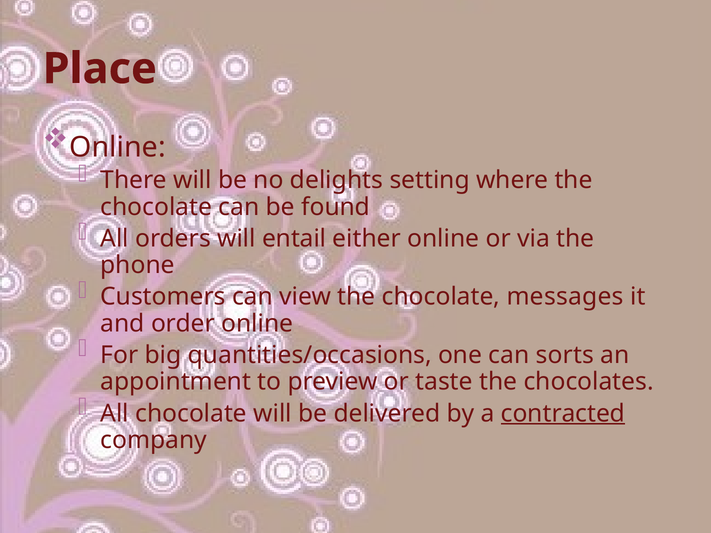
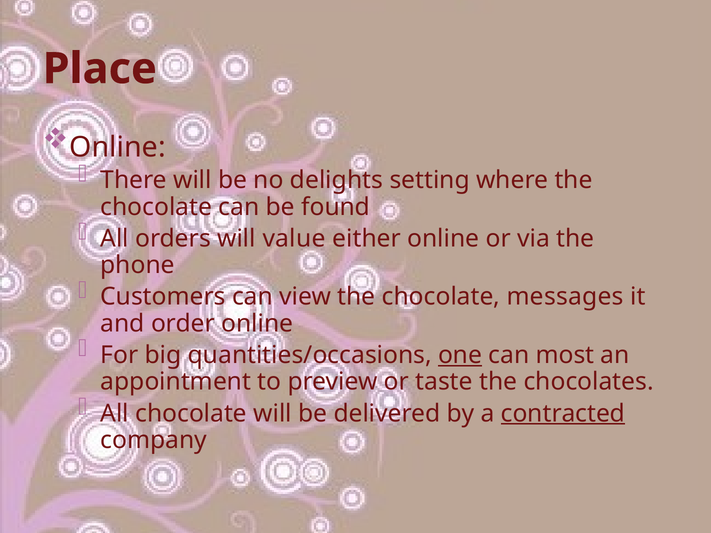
entail: entail -> value
one underline: none -> present
sorts: sorts -> most
